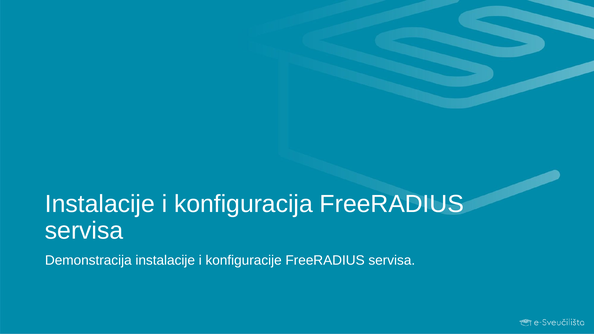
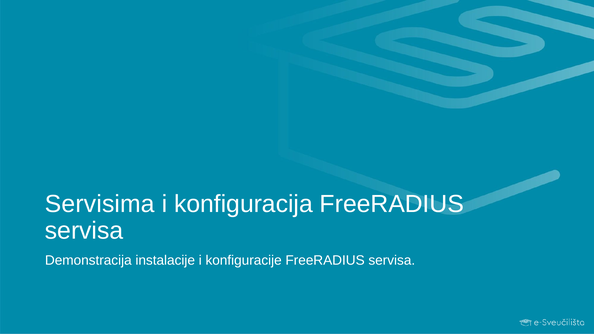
Instalacije at (100, 204): Instalacije -> Servisima
